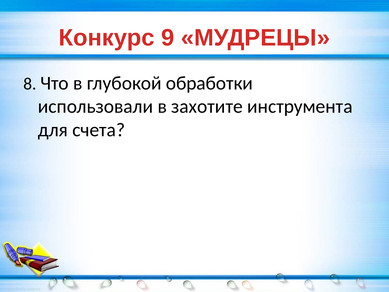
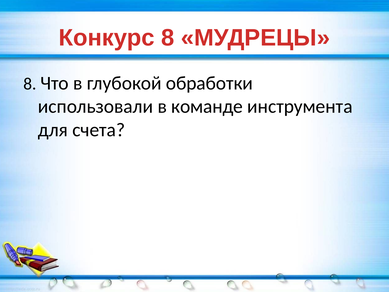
Конкурс 9: 9 -> 8
захотите: захотите -> команде
